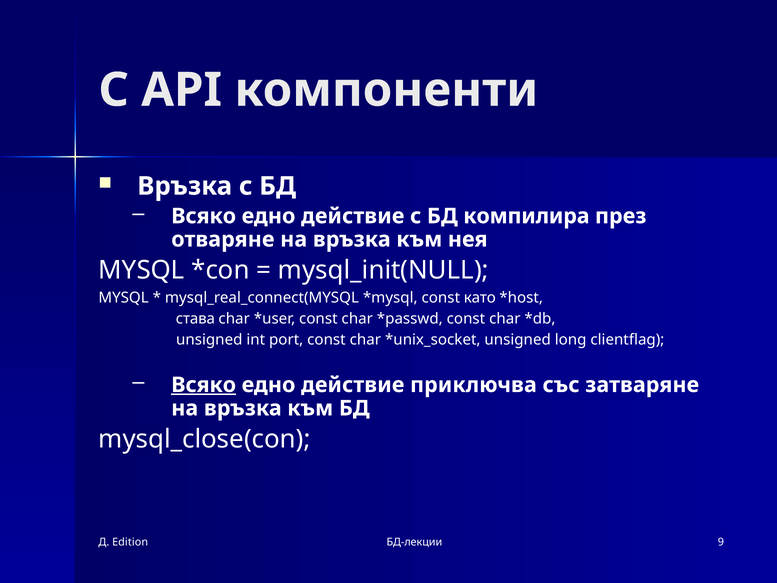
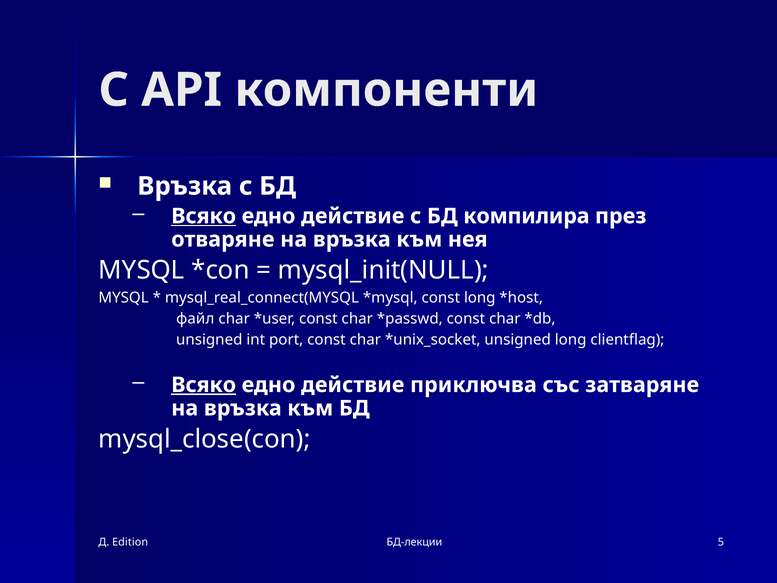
Всяко at (204, 216) underline: none -> present
const като: като -> long
става: става -> файл
9: 9 -> 5
